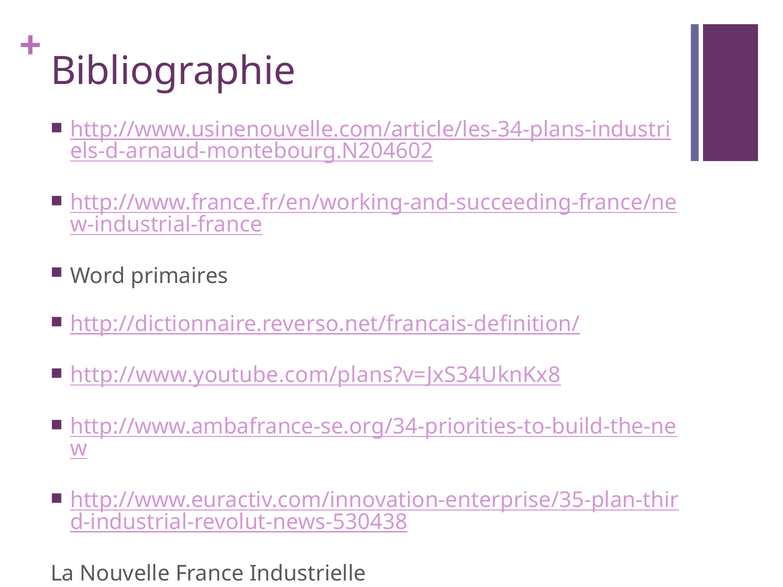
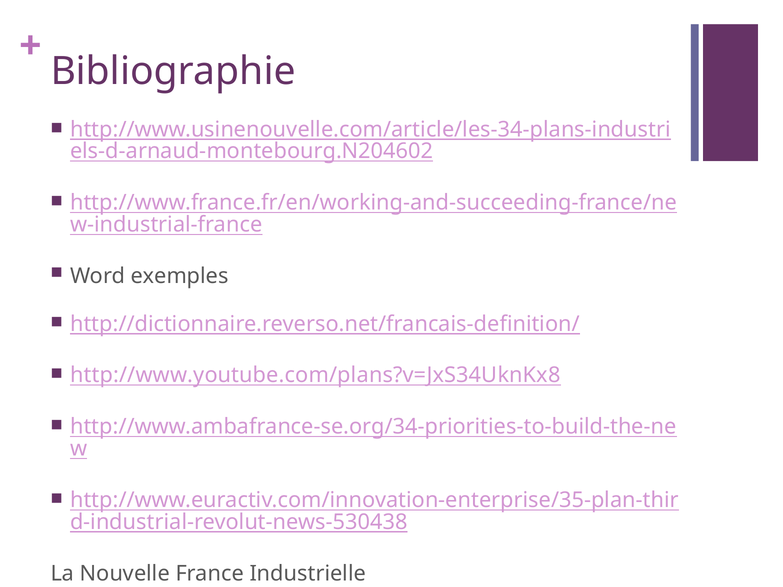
primaires: primaires -> exemples
